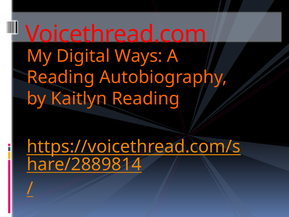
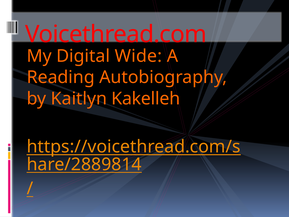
Ways: Ways -> Wide
Kaitlyn Reading: Reading -> Kakelleh
